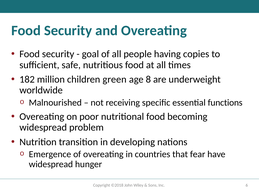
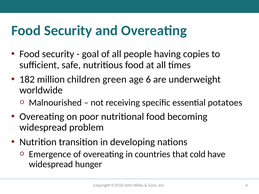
age 8: 8 -> 6
functions: functions -> potatoes
fear: fear -> cold
